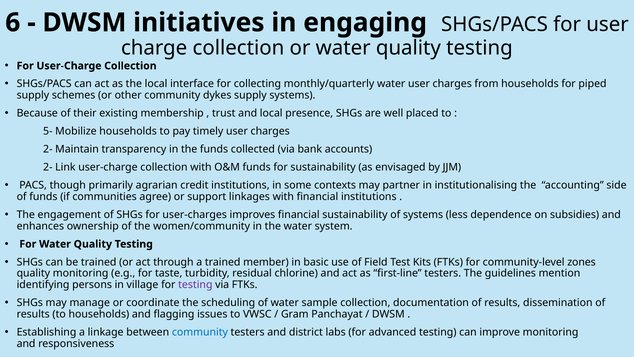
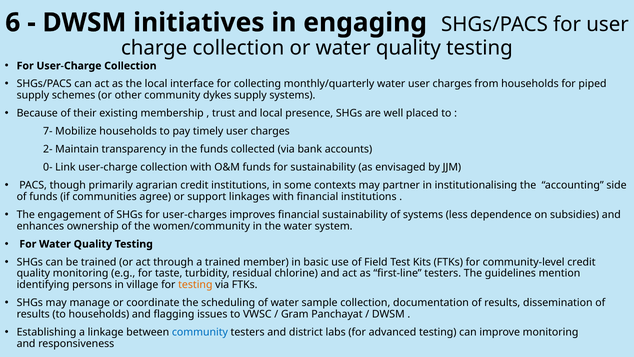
5-: 5- -> 7-
2- at (48, 167): 2- -> 0-
community‐level zones: zones -> credit
testing at (195, 285) colour: purple -> orange
